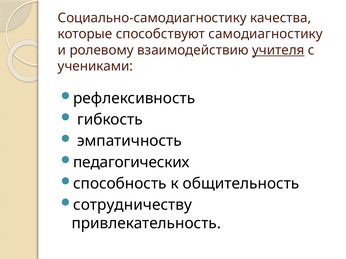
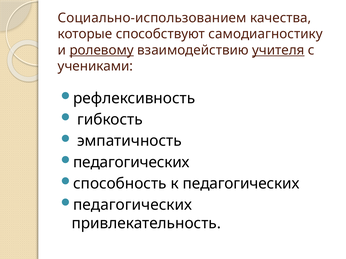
Социально-самодиагностику: Социально-самодиагностику -> Социально-использованием
ролевому underline: none -> present
к общительность: общительность -> педагогических
сотрудничеству at (133, 205): сотрудничеству -> педагогических
